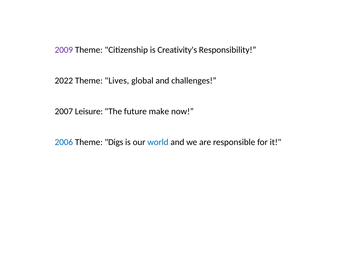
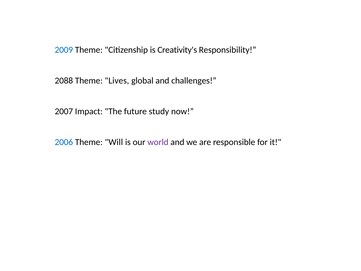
2009 colour: purple -> blue
2022: 2022 -> 2088
Leisure: Leisure -> Impact
make: make -> study
Digs: Digs -> Will
world colour: blue -> purple
